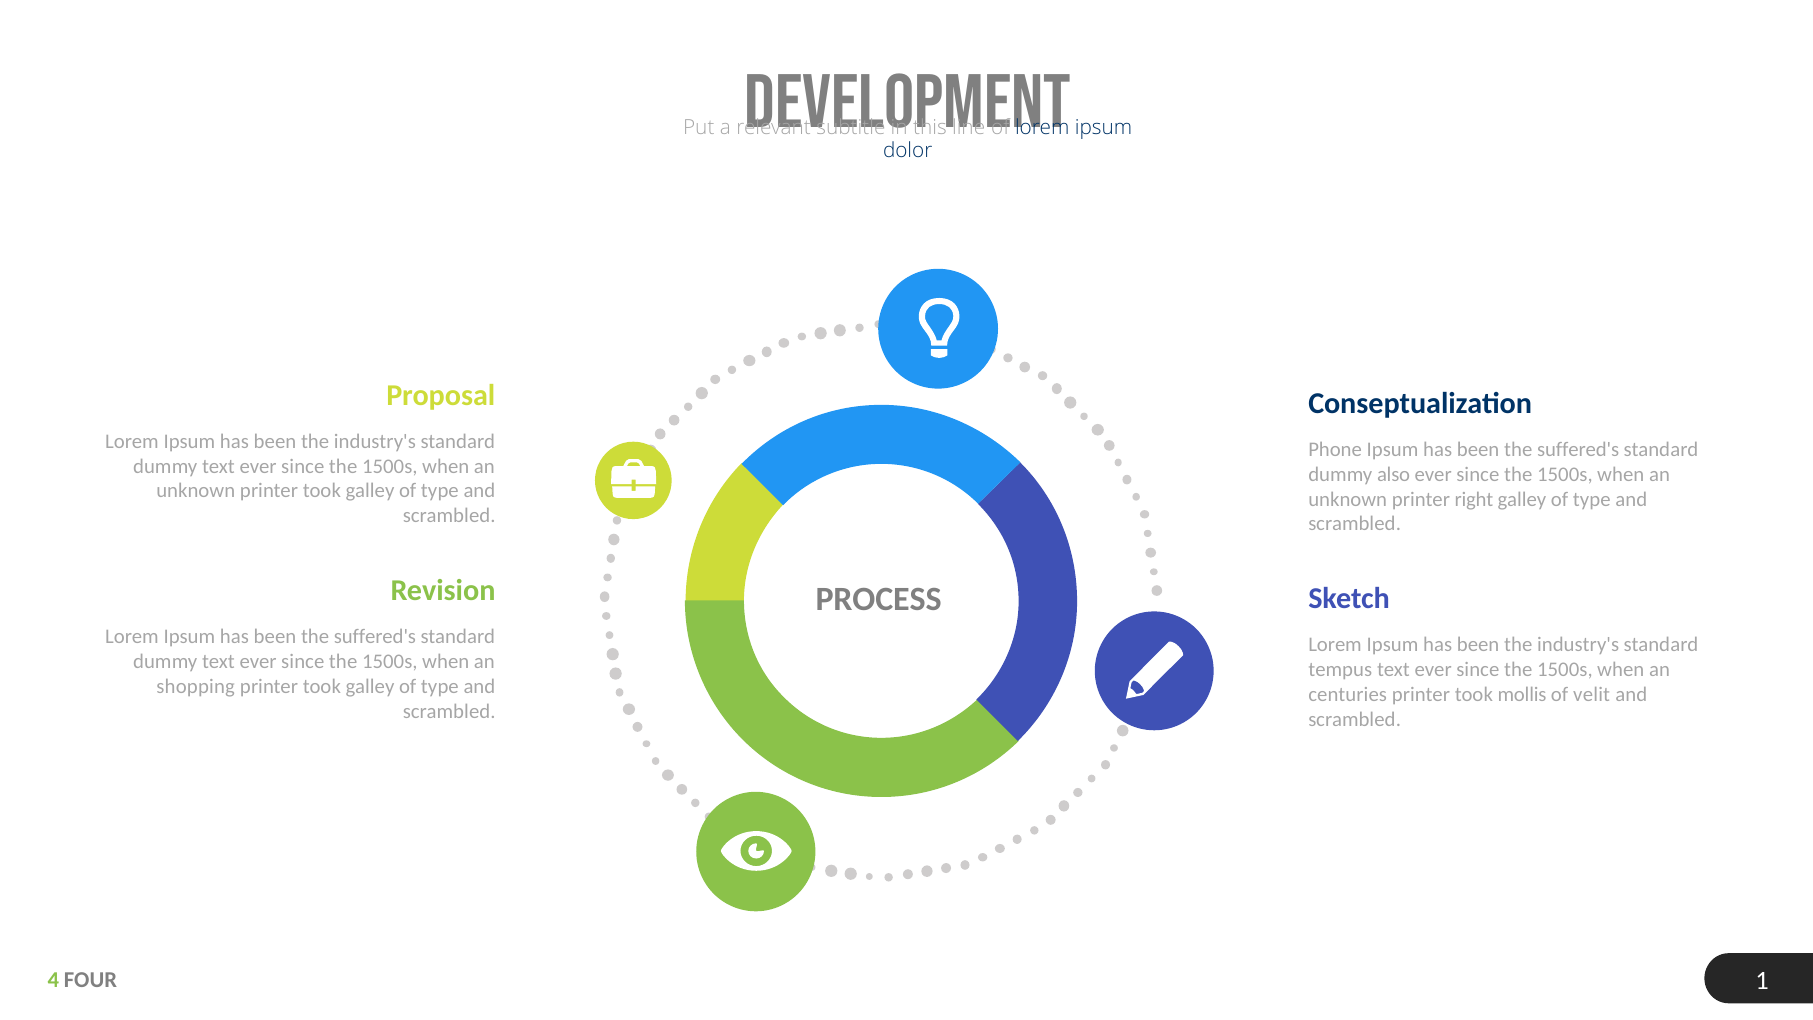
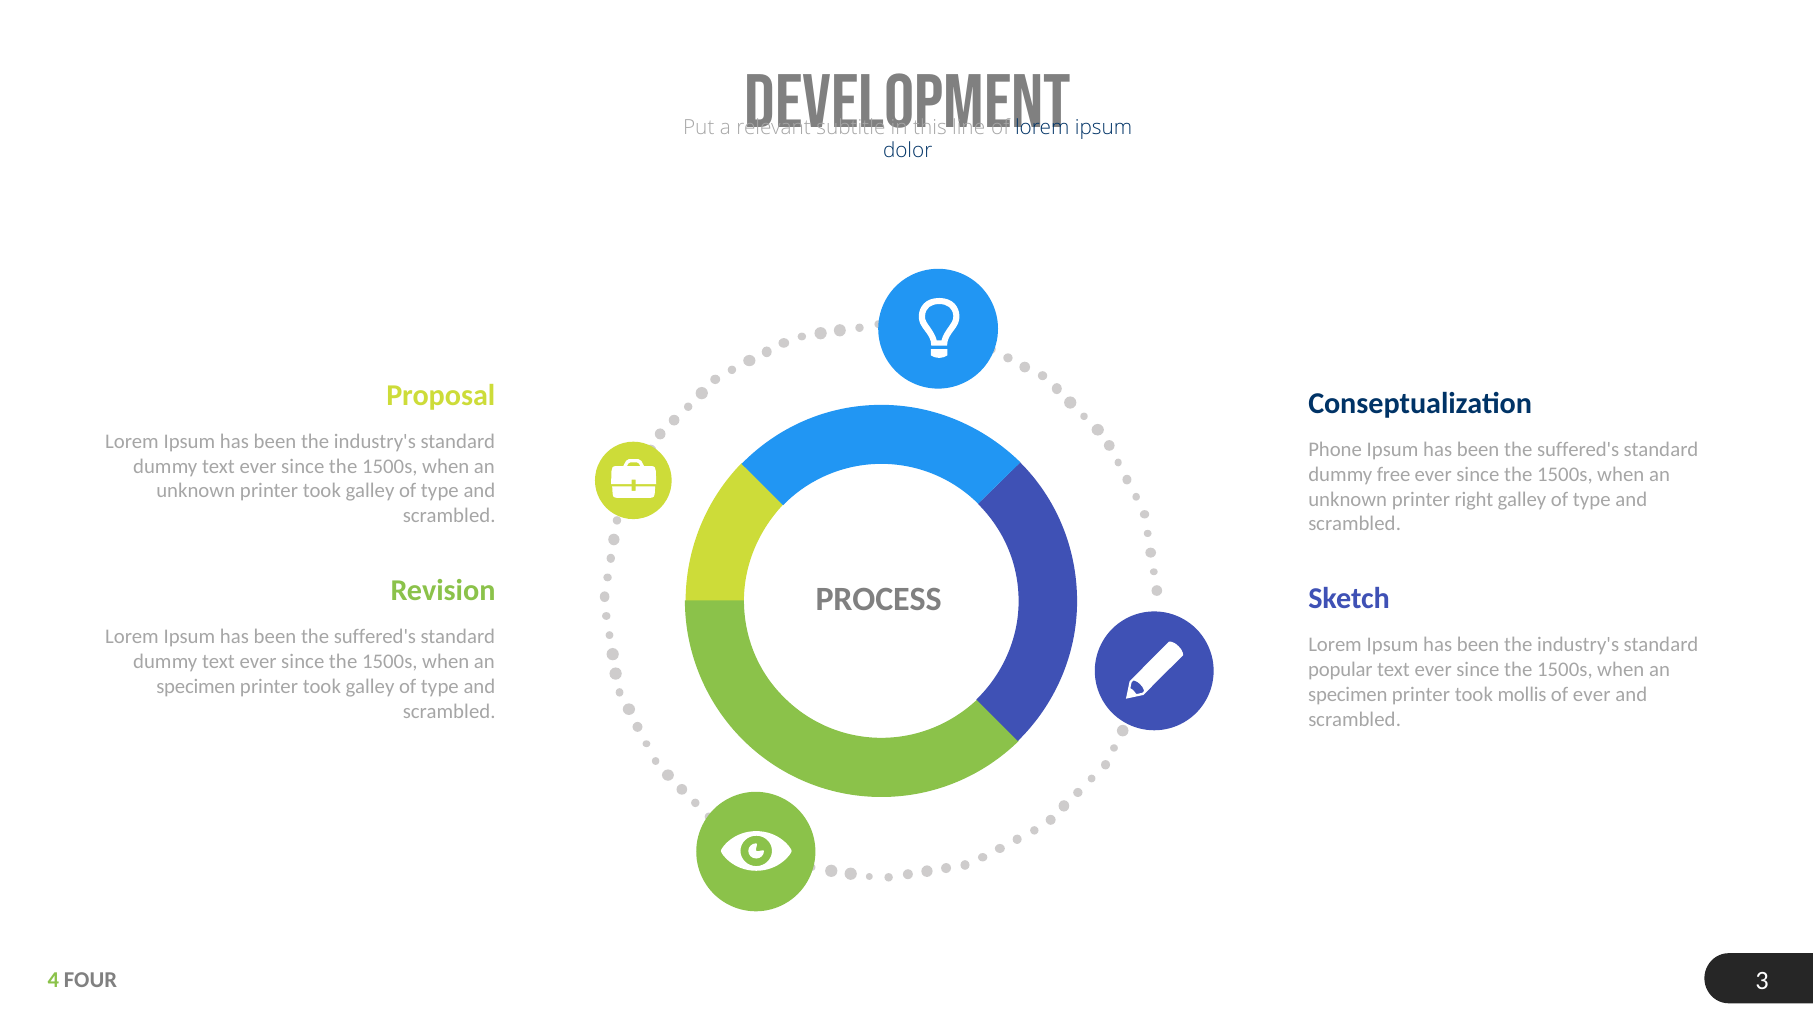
also: also -> free
tempus: tempus -> popular
shopping at (196, 686): shopping -> specimen
centuries at (1348, 694): centuries -> specimen
of velit: velit -> ever
1: 1 -> 3
